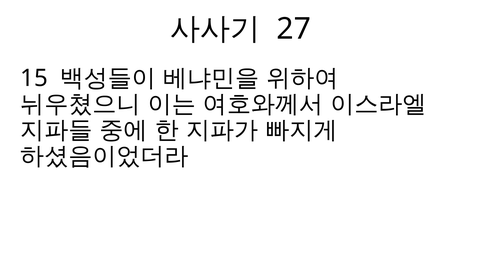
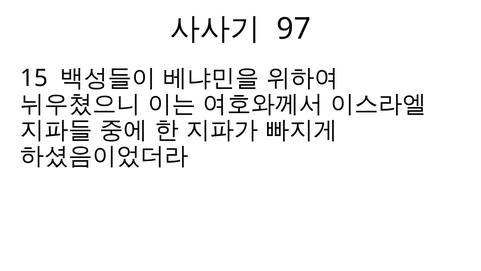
27: 27 -> 97
